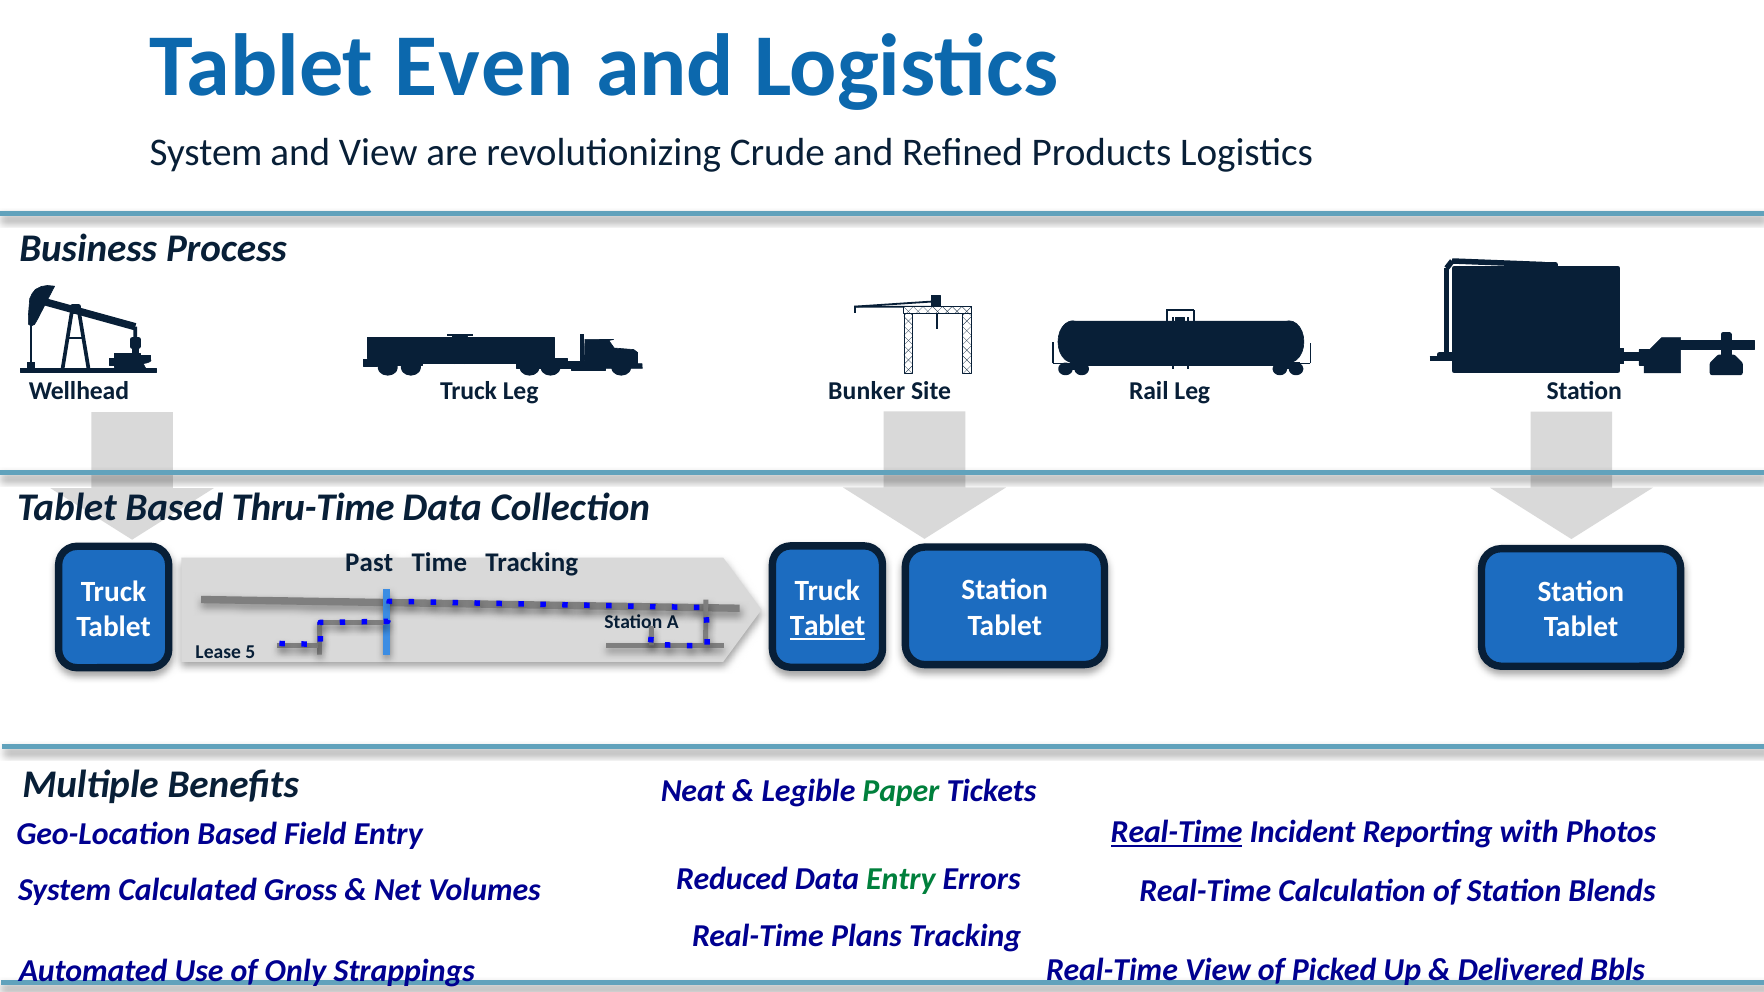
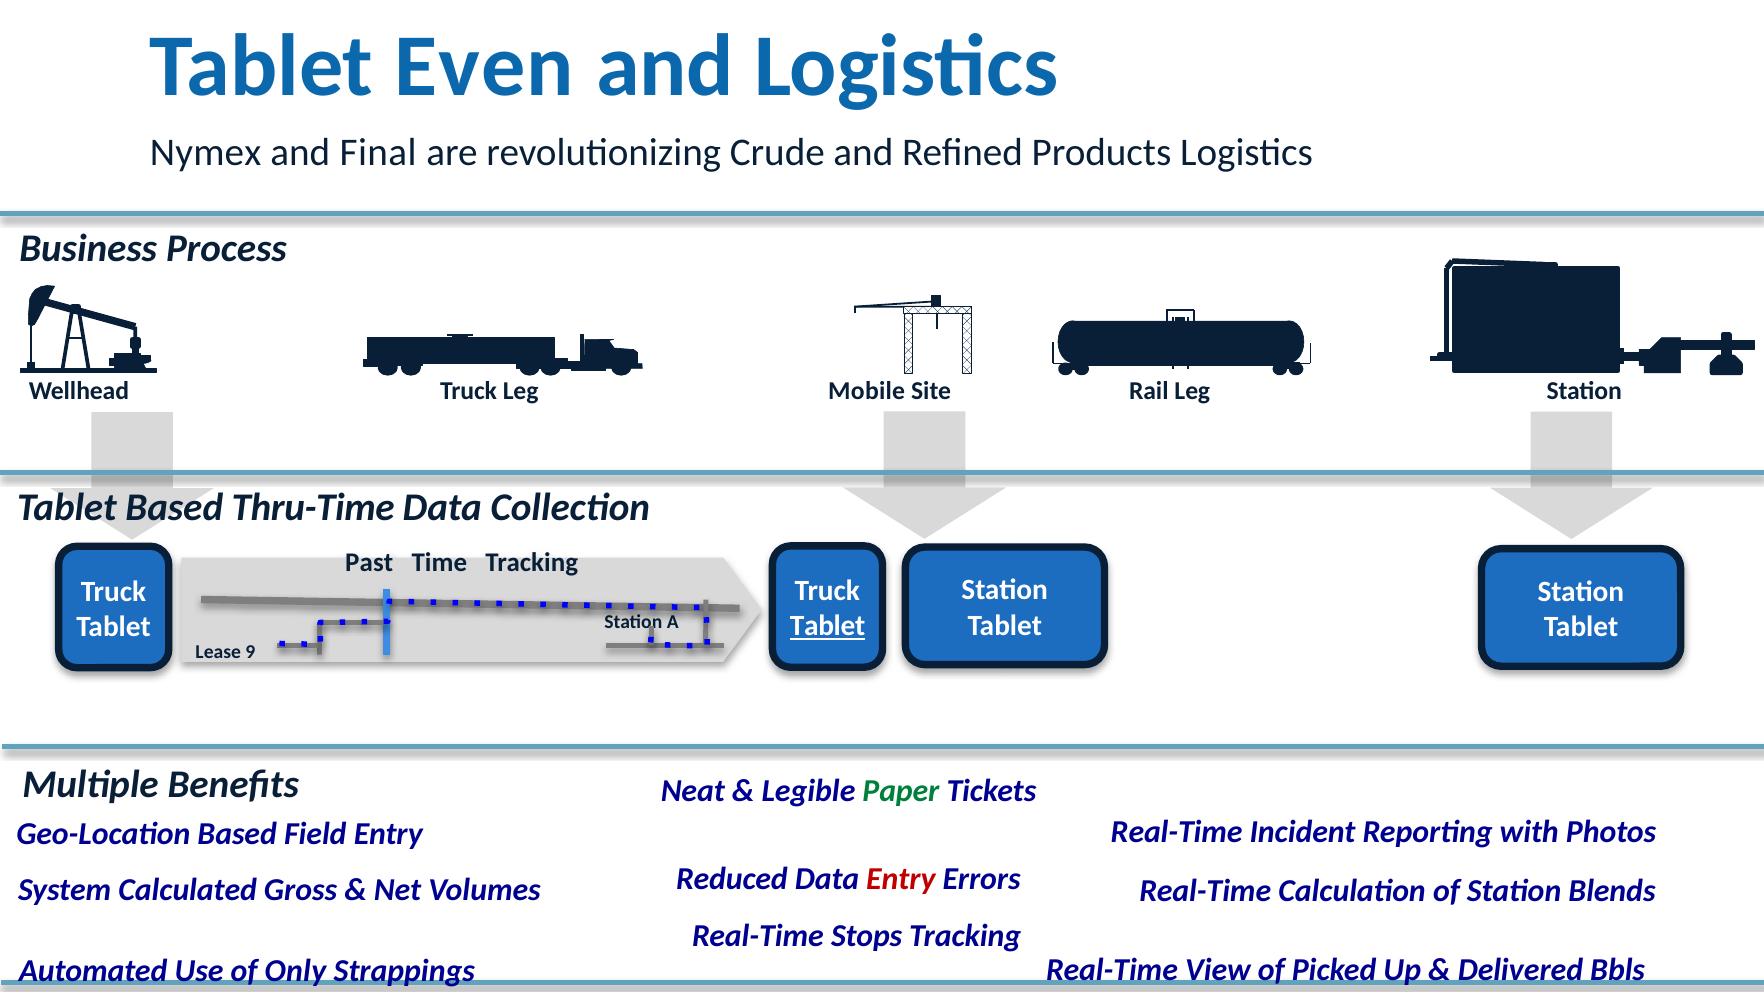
System at (206, 153): System -> Nymex
and View: View -> Final
Bunker: Bunker -> Mobile
5: 5 -> 9
Real-Time at (1177, 832) underline: present -> none
Entry at (901, 880) colour: green -> red
Plans: Plans -> Stops
